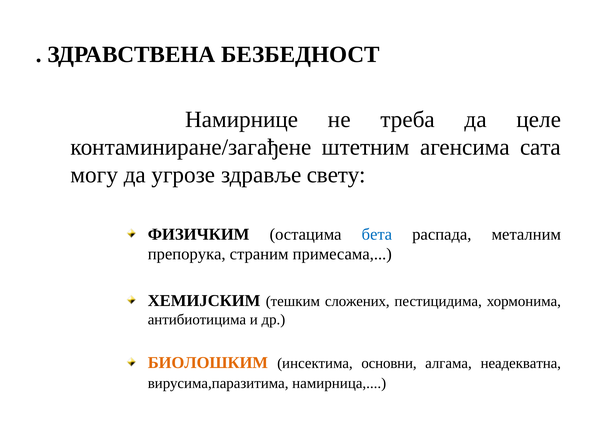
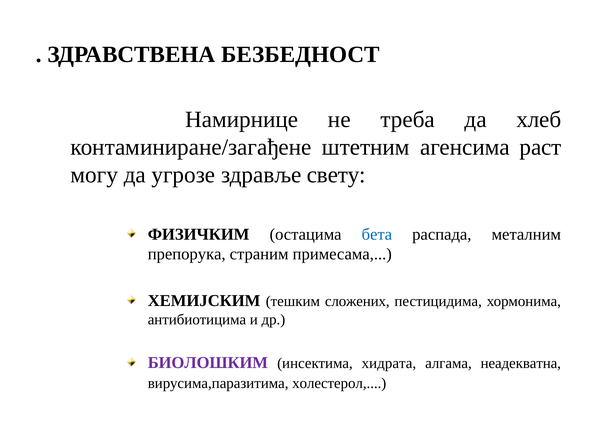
целе: целе -> хлеб
сата: сата -> раст
БИОЛОШКИМ colour: orange -> purple
основни: основни -> хидрата
намирница: намирница -> холестерол
